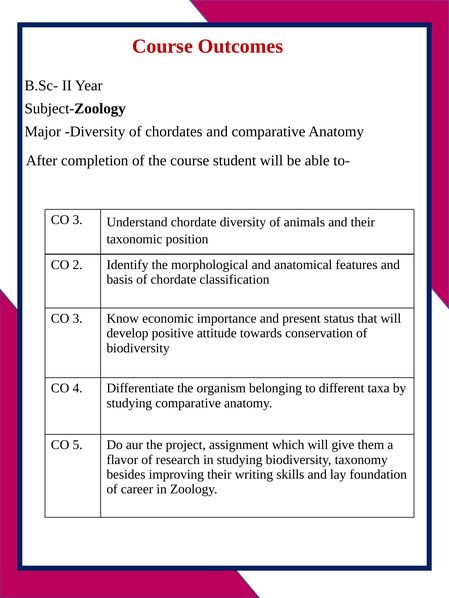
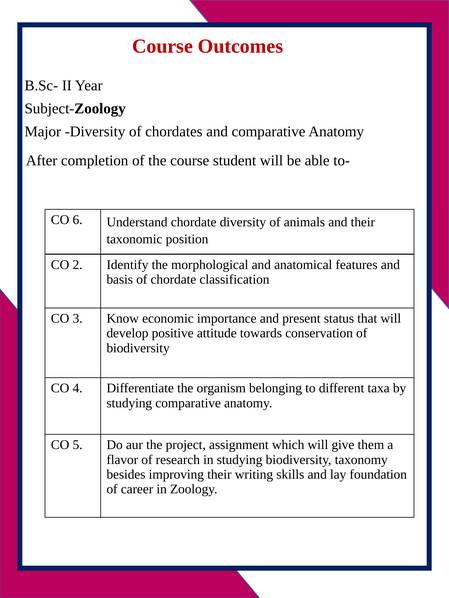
3 at (78, 220): 3 -> 6
